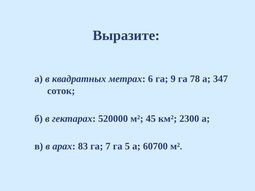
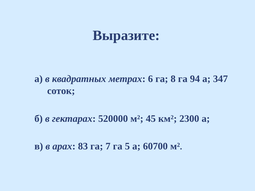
9: 9 -> 8
78: 78 -> 94
